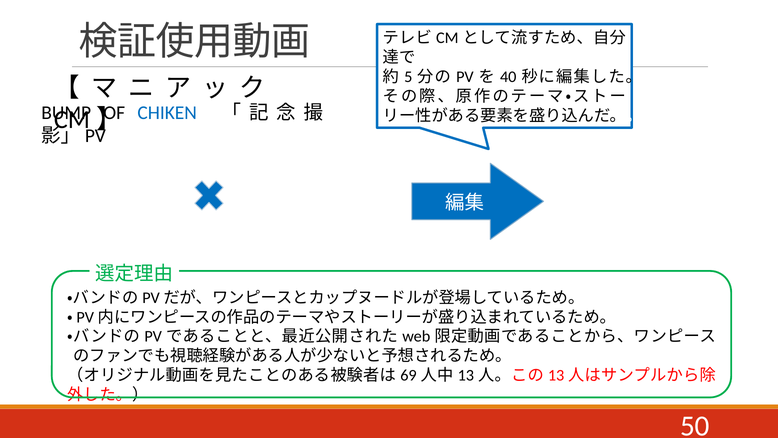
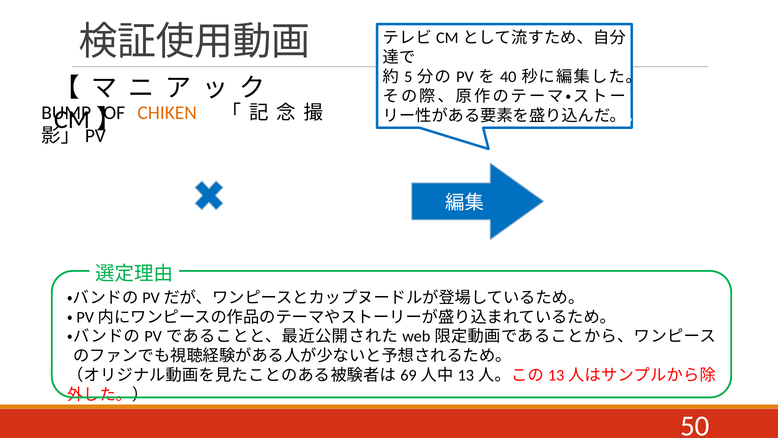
CHIKEN colour: blue -> orange
